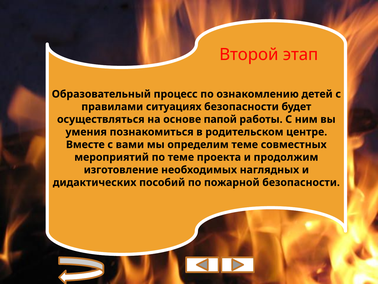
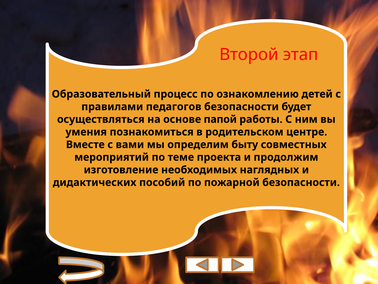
ситуациях: ситуациях -> педагогов
определим теме: теме -> быту
